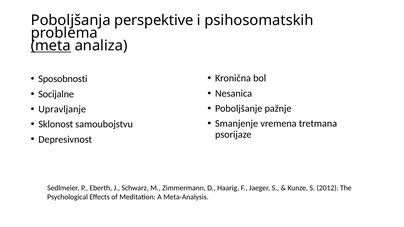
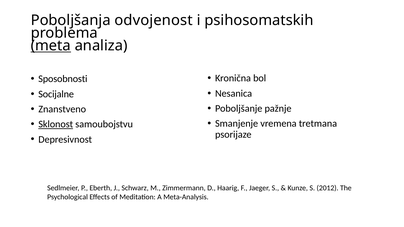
perspektive: perspektive -> odvojenost
Upravljanje: Upravljanje -> Znanstveno
Sklonost underline: none -> present
